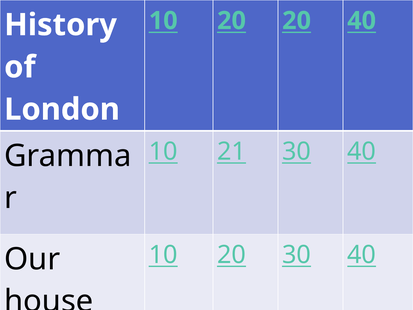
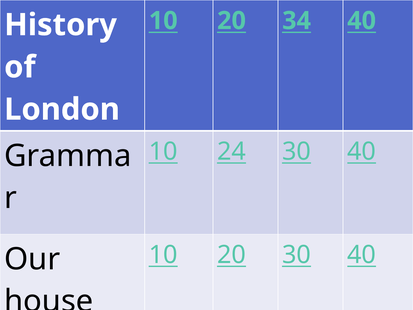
20 20: 20 -> 34
21: 21 -> 24
